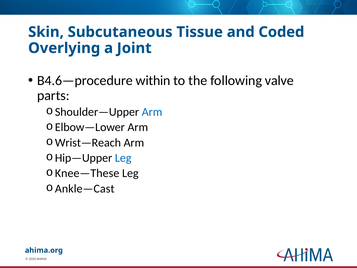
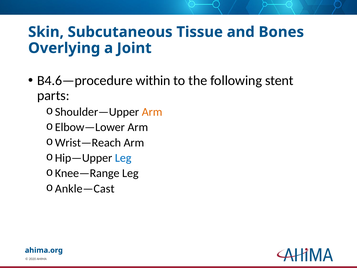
Coded: Coded -> Bones
valve: valve -> stent
Arm at (152, 112) colour: blue -> orange
Knee—These: Knee—These -> Knee—Range
